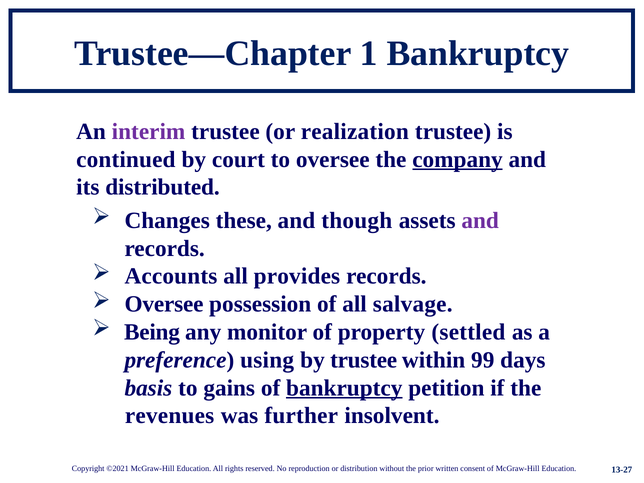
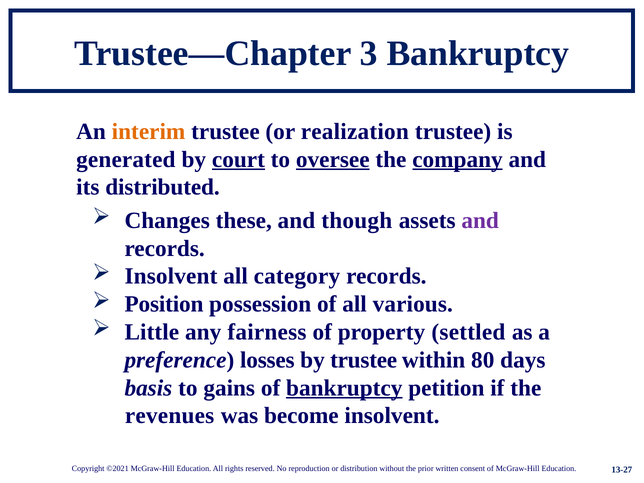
1: 1 -> 3
interim colour: purple -> orange
continued: continued -> generated
court underline: none -> present
oversee at (333, 159) underline: none -> present
Accounts at (171, 276): Accounts -> Insolvent
provides: provides -> category
Oversee at (164, 304): Oversee -> Position
salvage: salvage -> various
Being: Being -> Little
monitor: monitor -> fairness
using: using -> losses
99: 99 -> 80
further: further -> become
